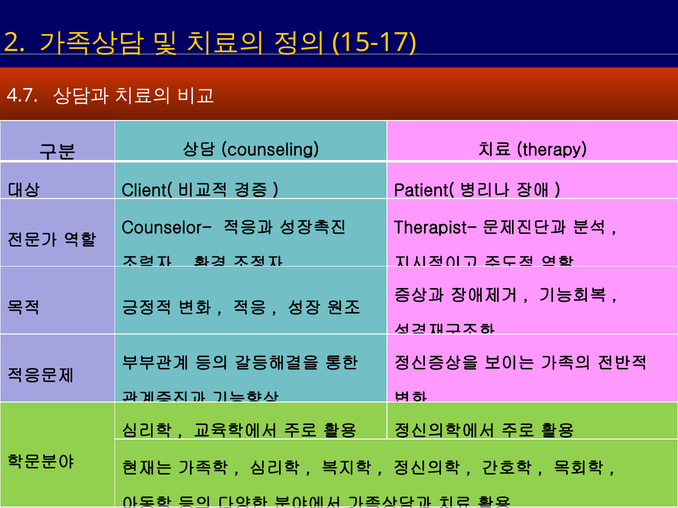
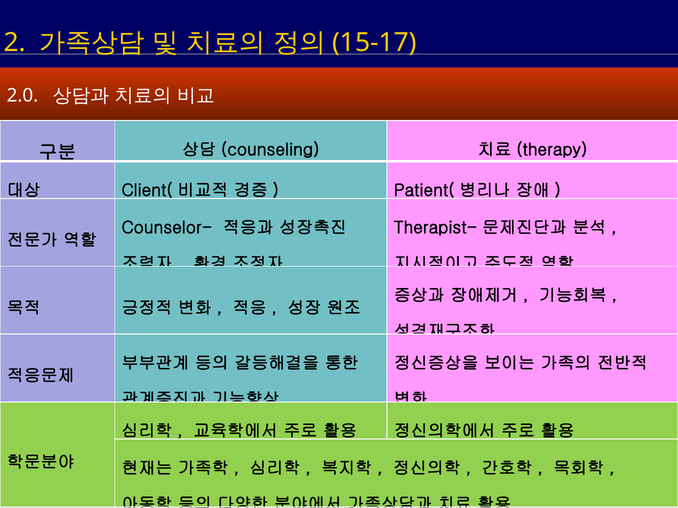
4.7: 4.7 -> 2.0
